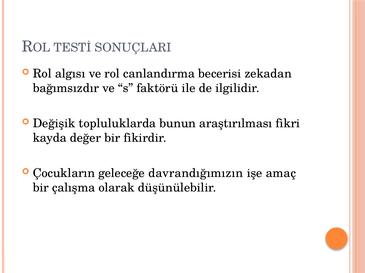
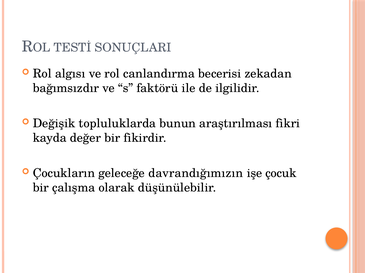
amaç: amaç -> çocuk
